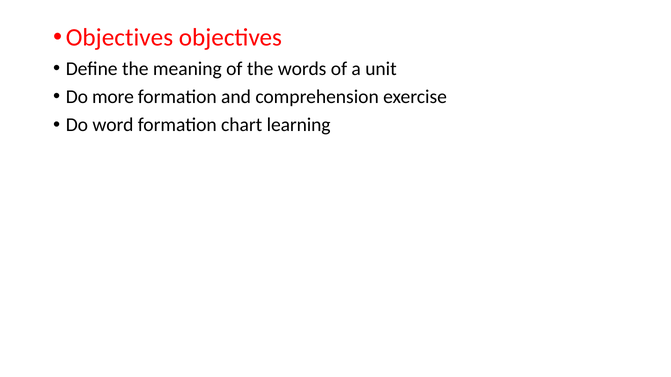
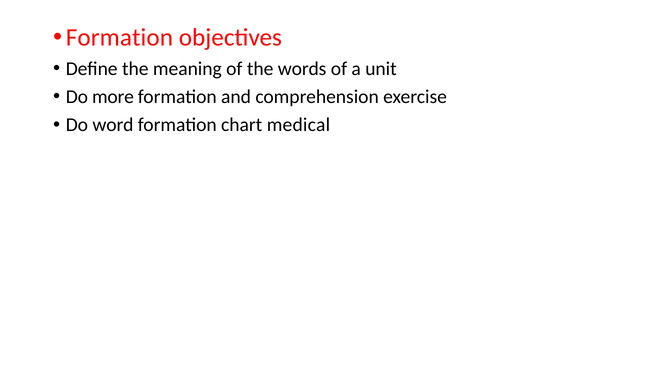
Objectives at (119, 38): Objectives -> Formation
learning: learning -> medical
